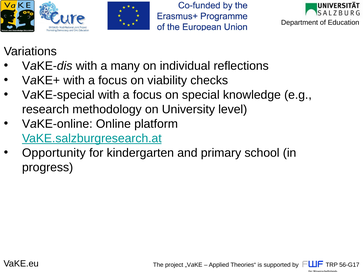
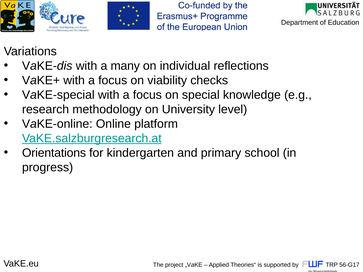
Opportunity: Opportunity -> Orientations
